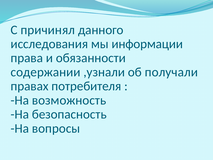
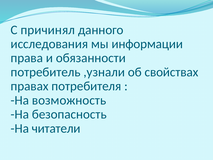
содержании: содержании -> потребитель
получали: получали -> свойствах
вопросы: вопросы -> читатели
